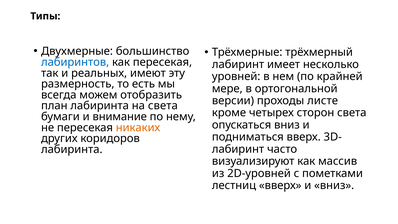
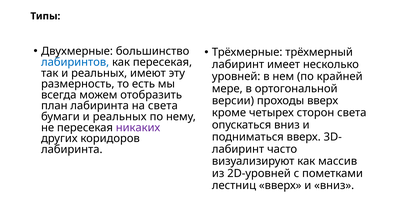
проходы листе: листе -> вверх
бумаги и внимание: внимание -> реальных
никаких colour: orange -> purple
